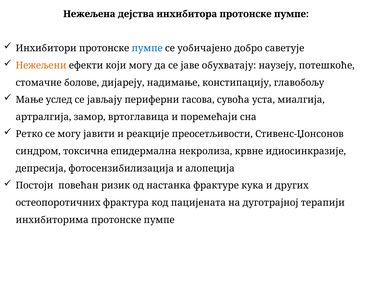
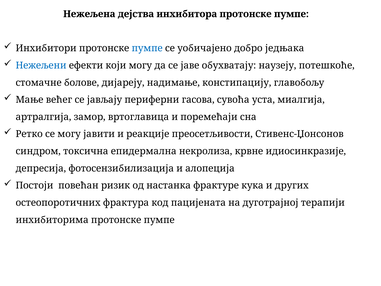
саветује: саветује -> једњака
Нежељени colour: orange -> blue
услед: услед -> већег
